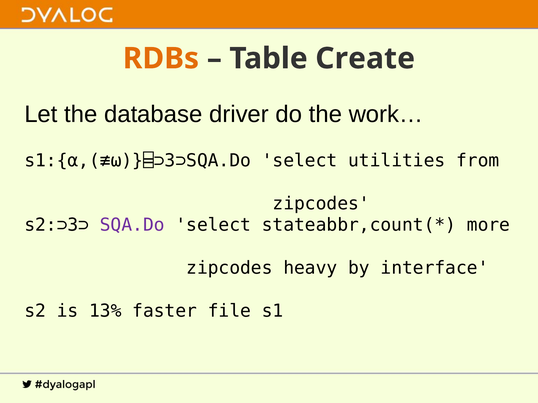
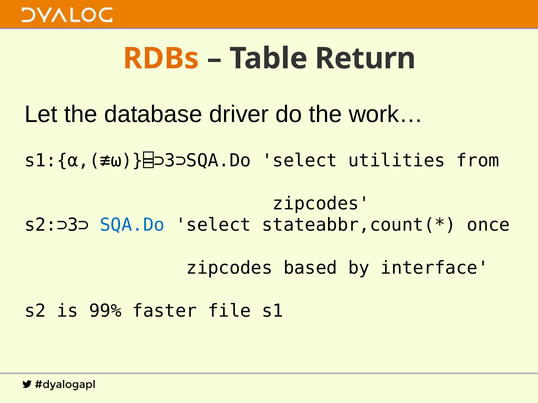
Create: Create -> Return
SQA.Do colour: purple -> blue
more: more -> once
heavy: heavy -> based
13%: 13% -> 99%
